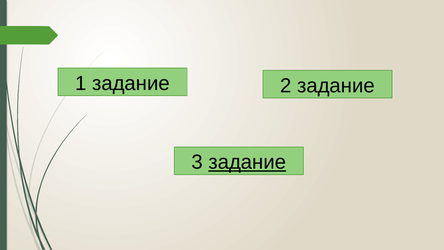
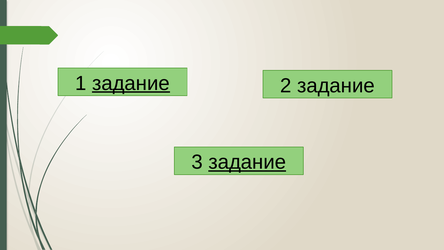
задание at (131, 83) underline: none -> present
